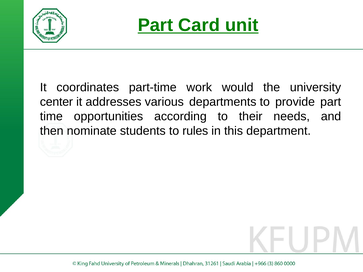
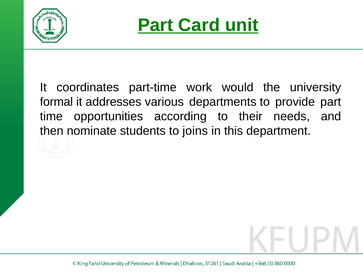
center: center -> formal
rules: rules -> joins
